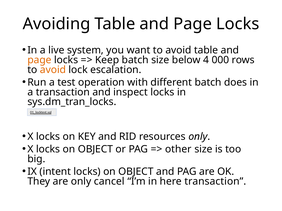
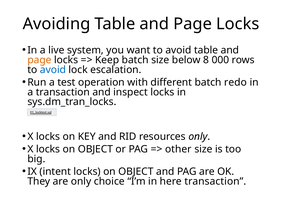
4: 4 -> 8
avoid at (53, 70) colour: orange -> blue
does: does -> redo
cancel: cancel -> choice
